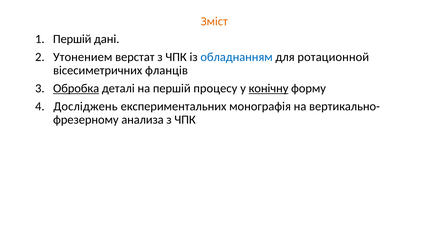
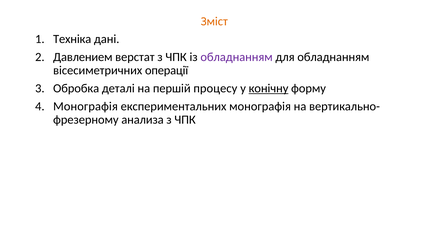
Першій at (72, 39): Першій -> Техніка
Утонением: Утонением -> Давлением
обладнанням at (237, 57) colour: blue -> purple
для ротационной: ротационной -> обладнанням
фланців: фланців -> операції
Обробка underline: present -> none
Досліджень at (85, 106): Досліджень -> Монографія
